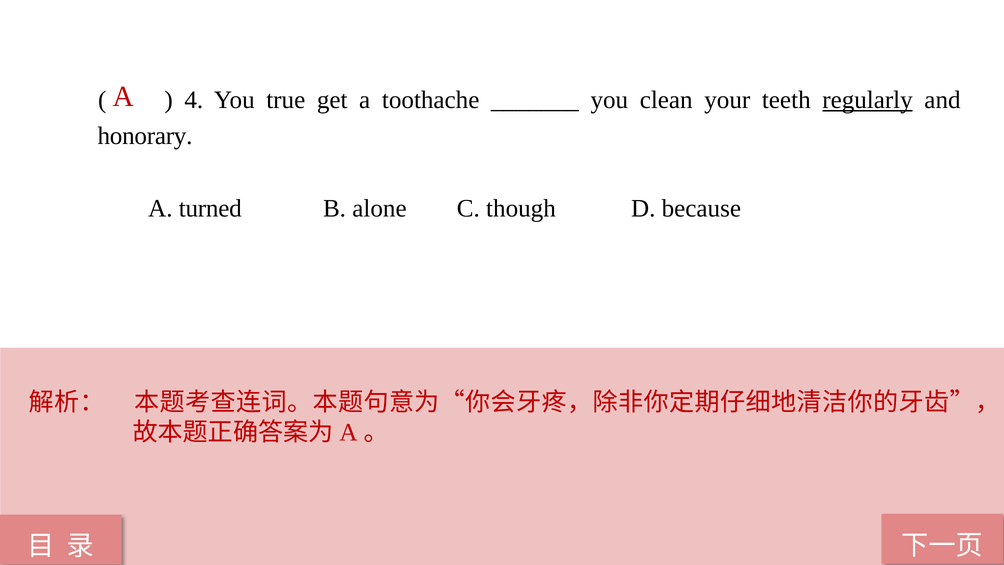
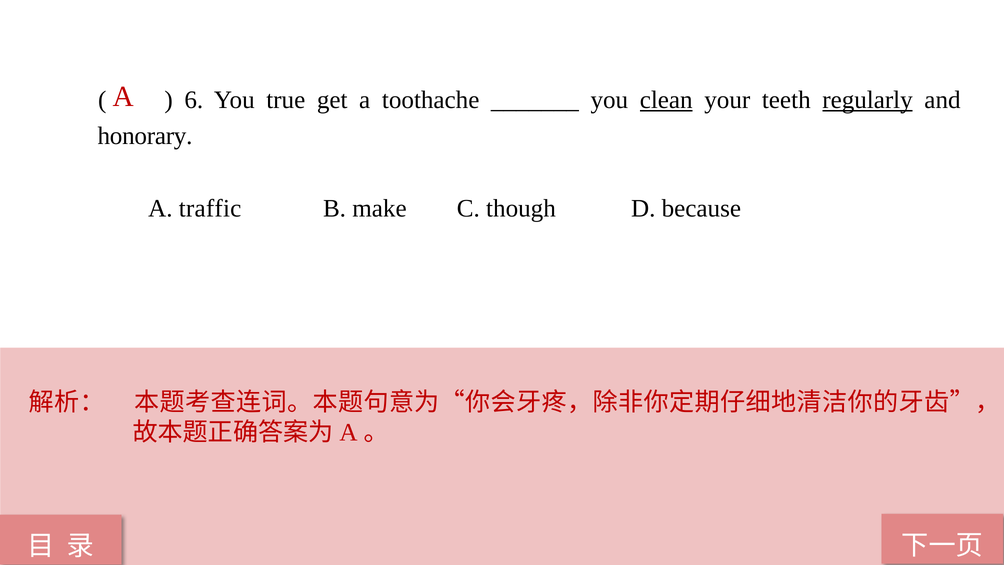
4: 4 -> 6
clean underline: none -> present
turned: turned -> traffic
alone: alone -> make
